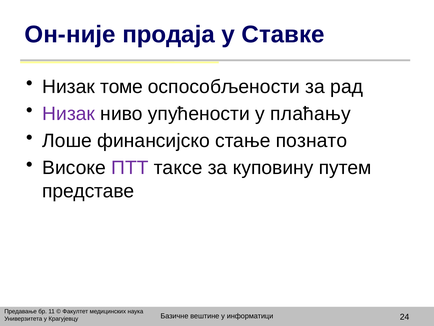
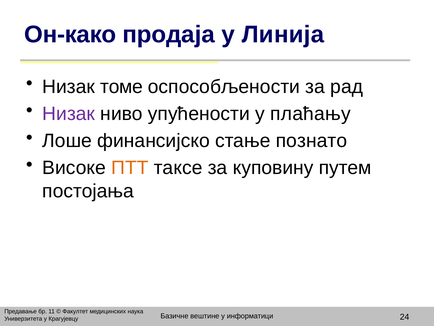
Он-није: Он-није -> Он-како
Ставке: Ставке -> Линија
ПТТ colour: purple -> orange
представе: представе -> постојања
